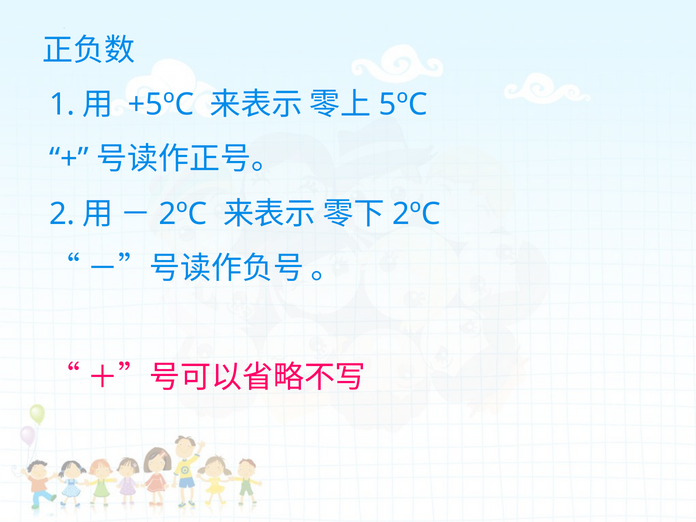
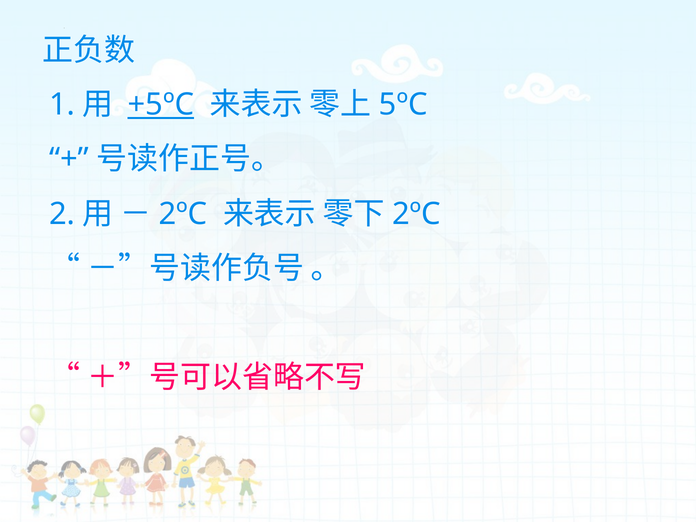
+5ºC underline: none -> present
